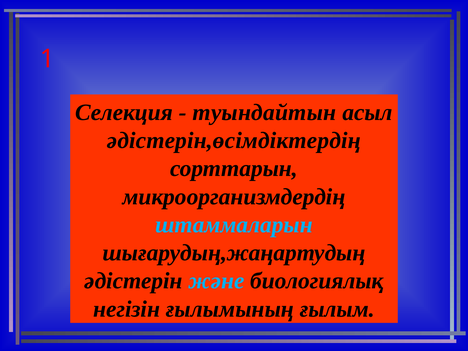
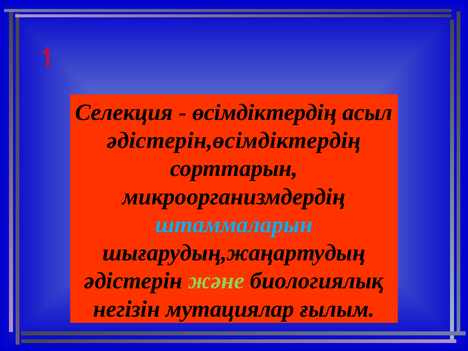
туындайтын: туындайтын -> өсімдіктердің
және colour: light blue -> light green
ғылымының: ғылымының -> мутациялар
